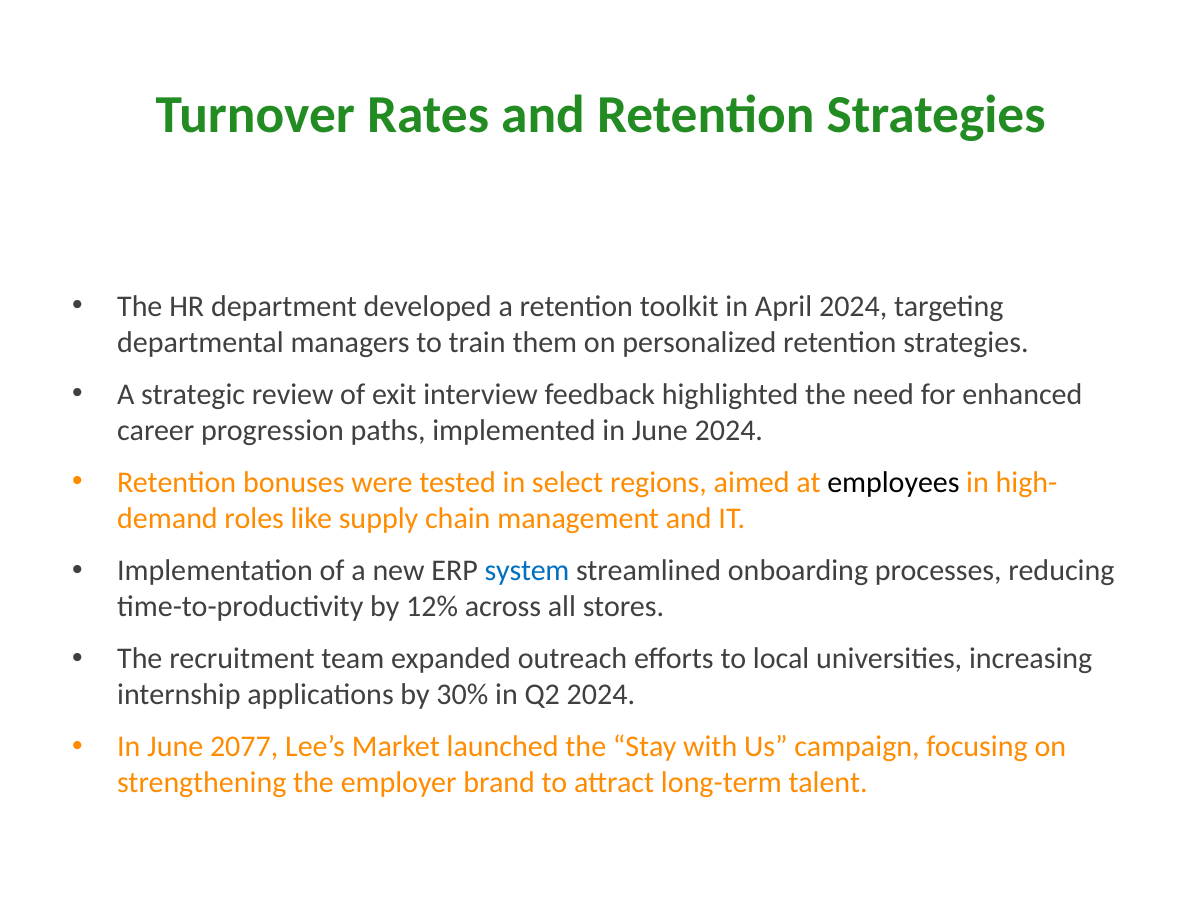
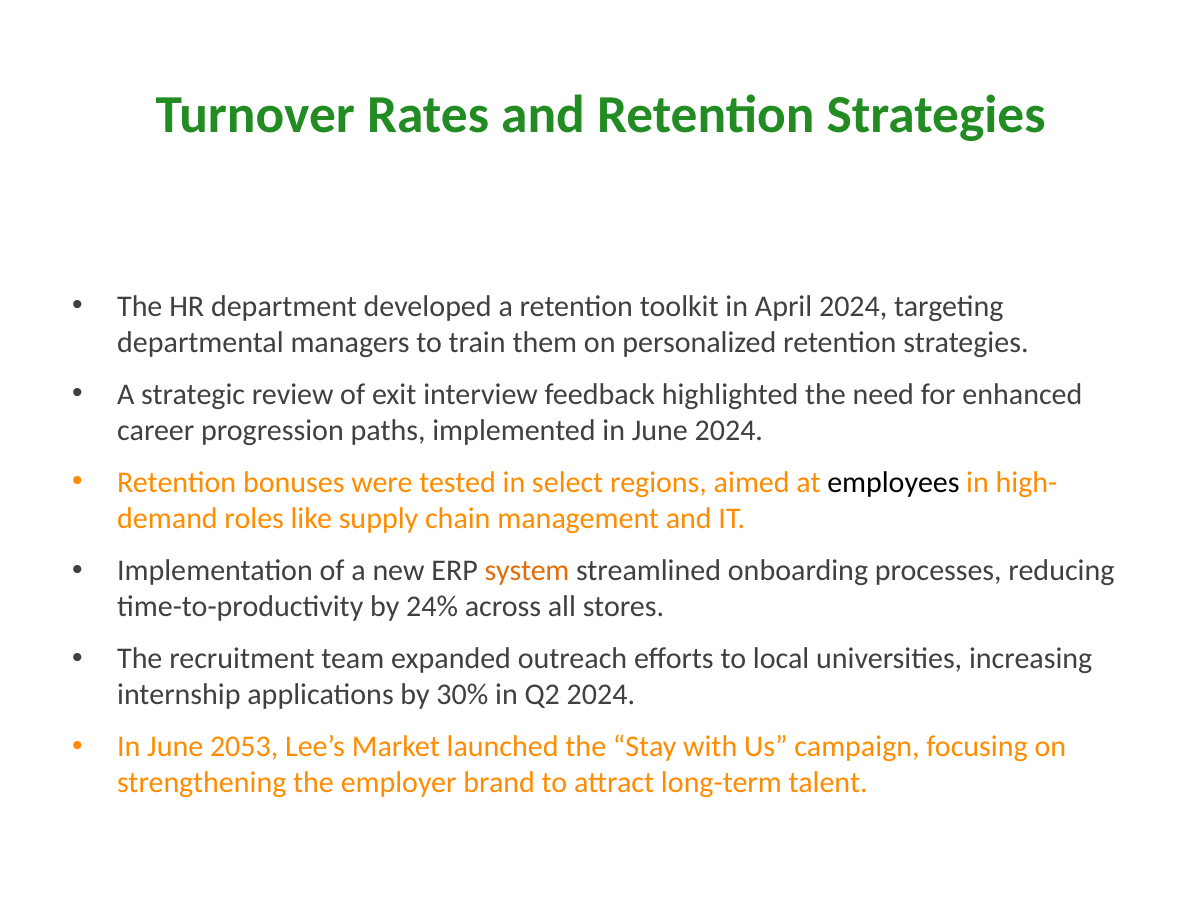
system colour: blue -> orange
12%: 12% -> 24%
2077: 2077 -> 2053
